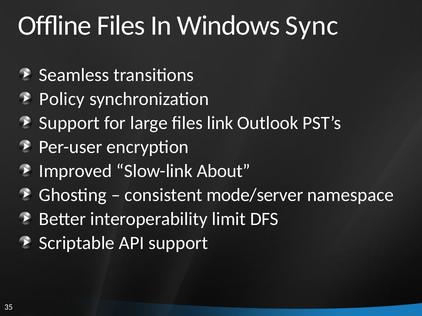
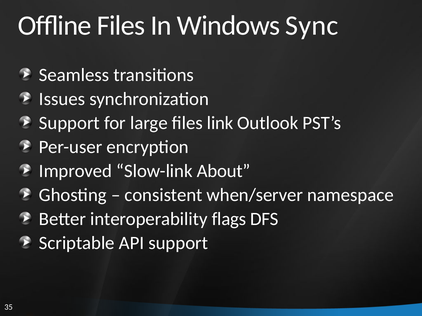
Policy: Policy -> Issues
mode/server: mode/server -> when/server
limit: limit -> flags
